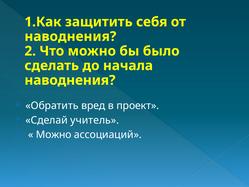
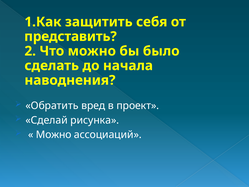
наводнения at (70, 36): наводнения -> представить
учитель: учитель -> рисунка
